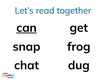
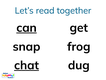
chat underline: none -> present
